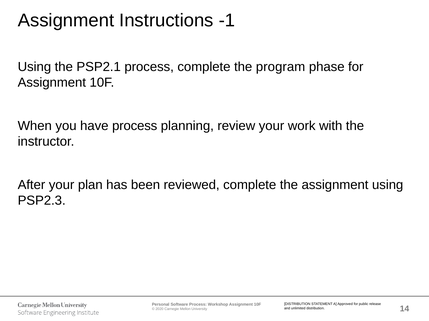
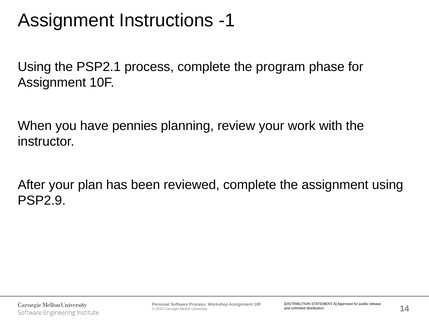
have process: process -> pennies
PSP2.3: PSP2.3 -> PSP2.9
